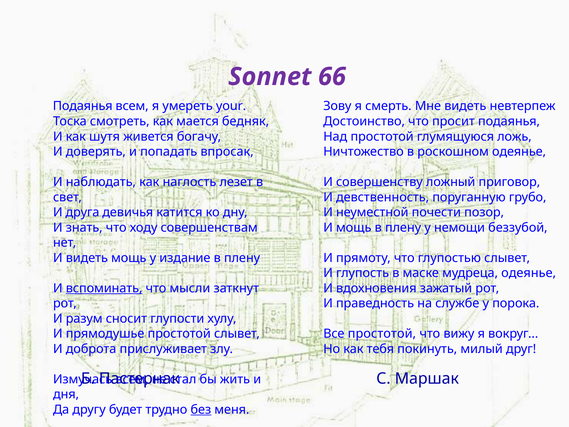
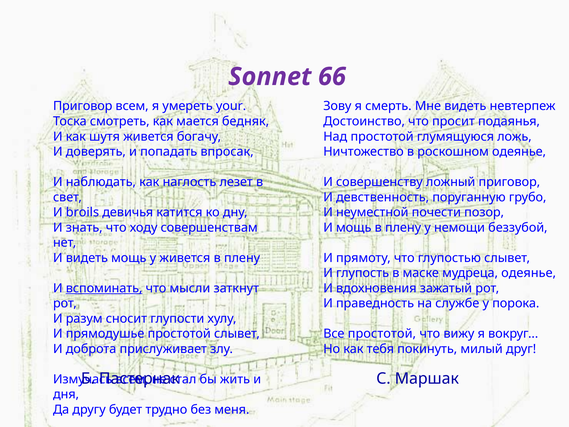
Подаянья at (83, 106): Подаянья -> Приговор
друга: друга -> broils
у издание: издание -> живется
без underline: present -> none
